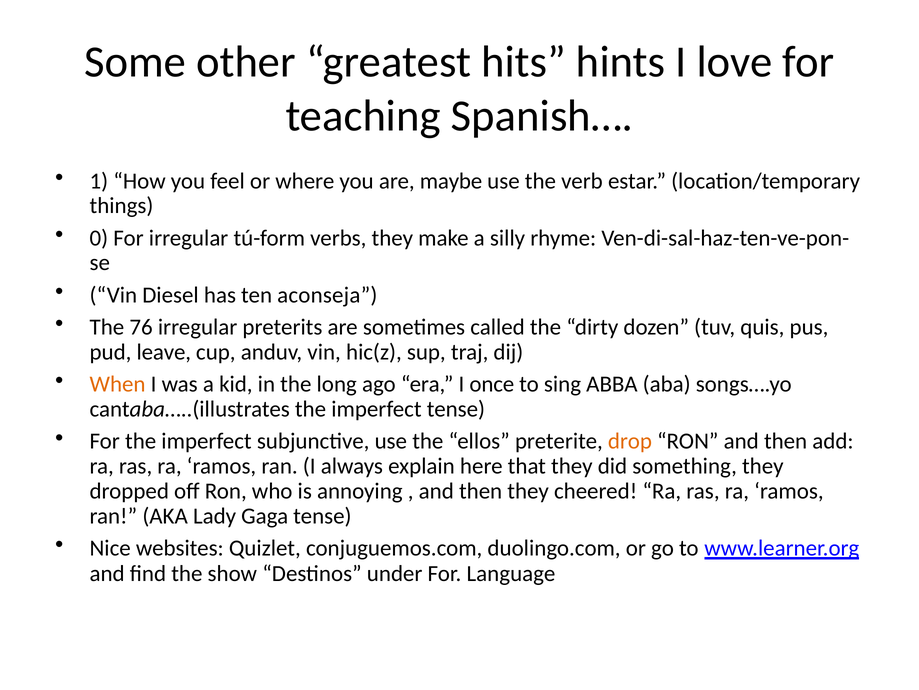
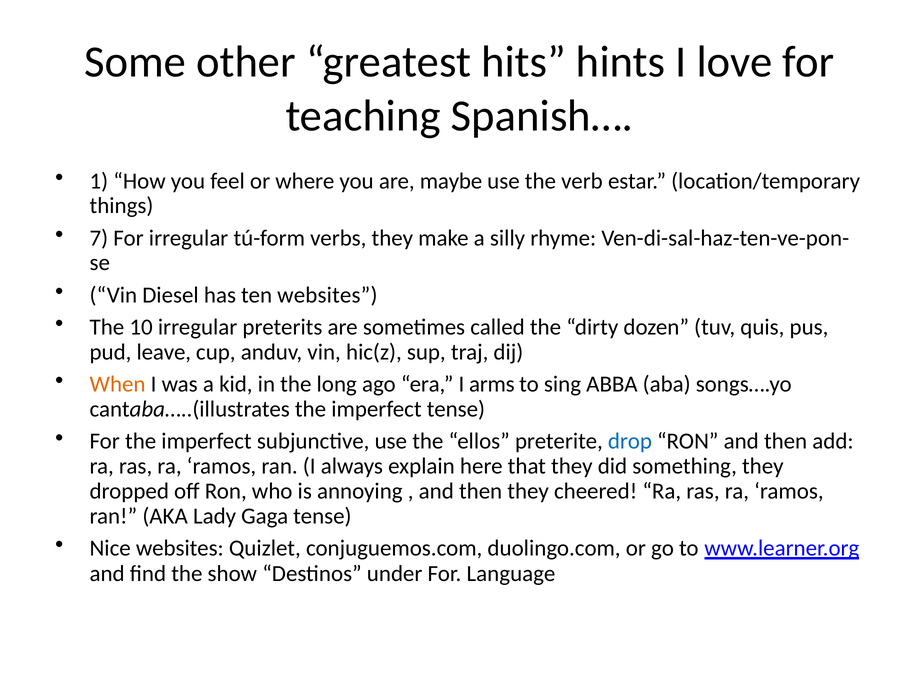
0: 0 -> 7
ten aconseja: aconseja -> websites
76: 76 -> 10
once: once -> arms
drop colour: orange -> blue
